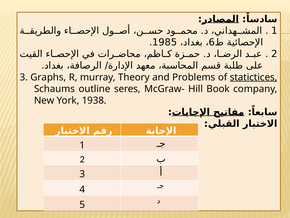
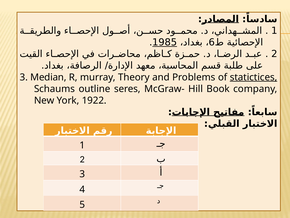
1985 underline: none -> present
Graphs: Graphs -> Median
1938: 1938 -> 1922
